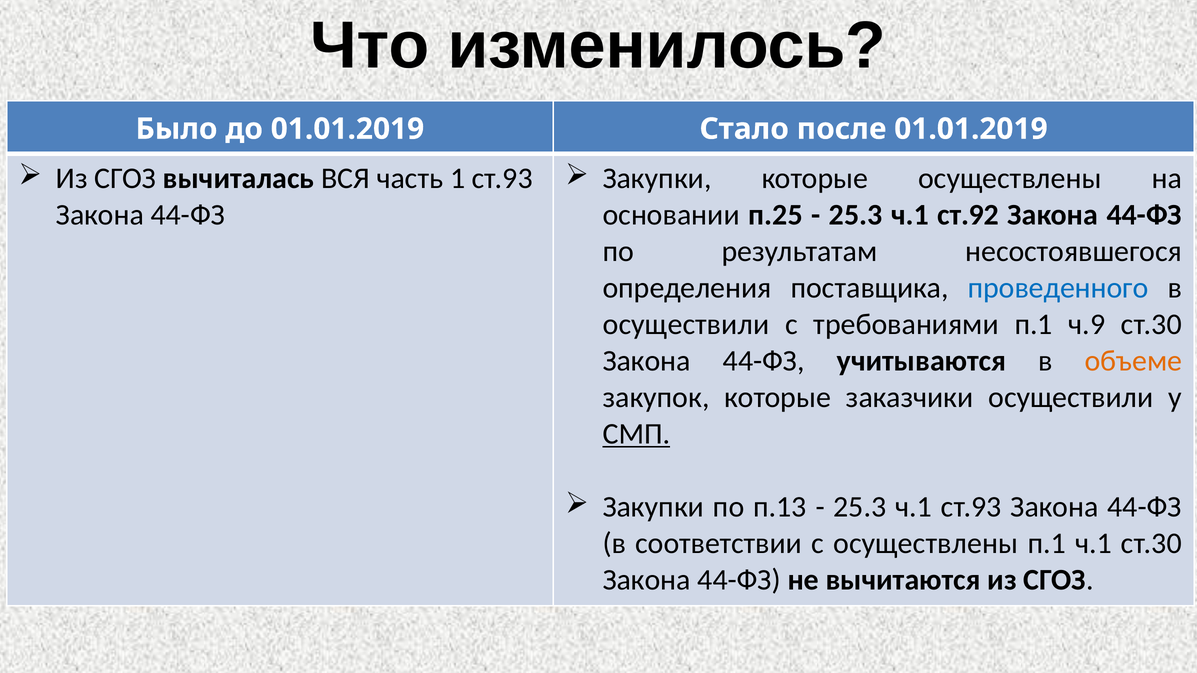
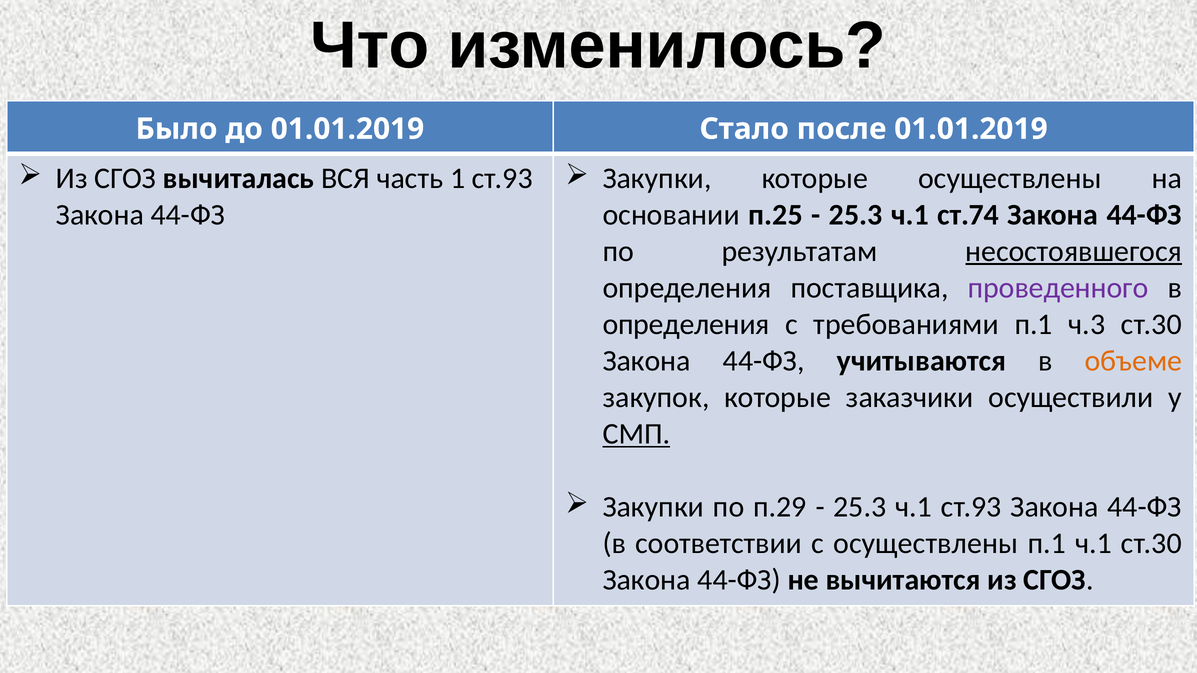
ст.92: ст.92 -> ст.74
несостоявшегося underline: none -> present
проведенного colour: blue -> purple
осуществили at (686, 324): осуществили -> определения
ч.9: ч.9 -> ч.3
п.13: п.13 -> п.29
